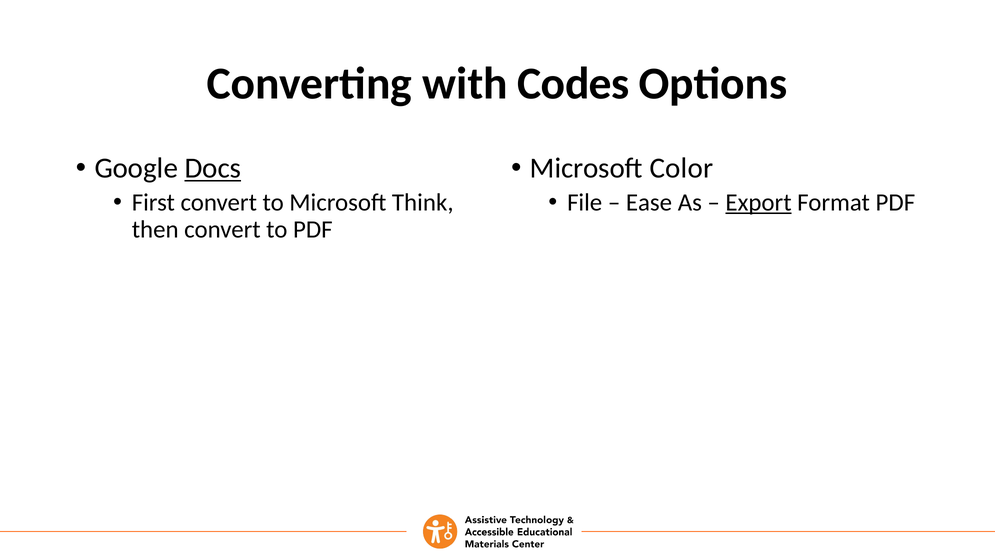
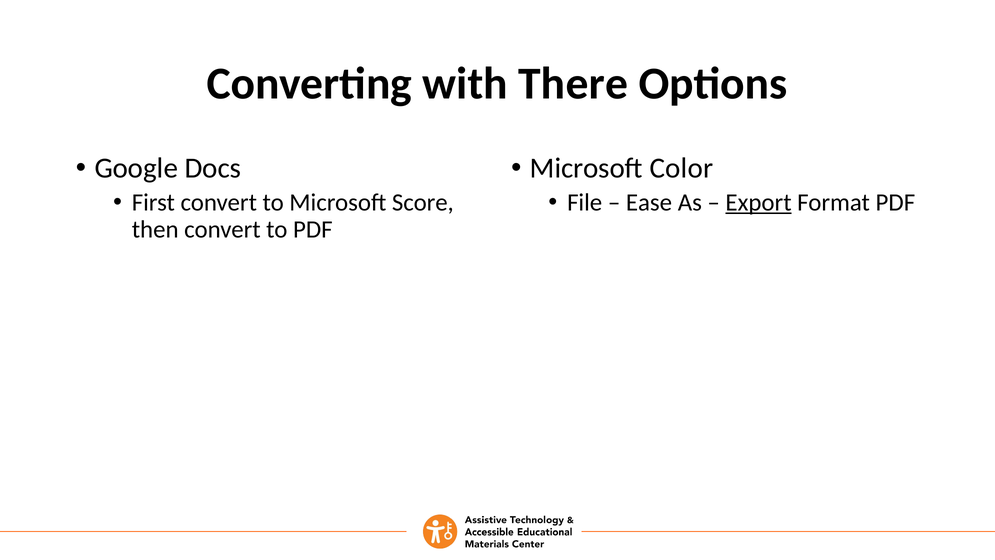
Codes: Codes -> There
Docs underline: present -> none
Think: Think -> Score
